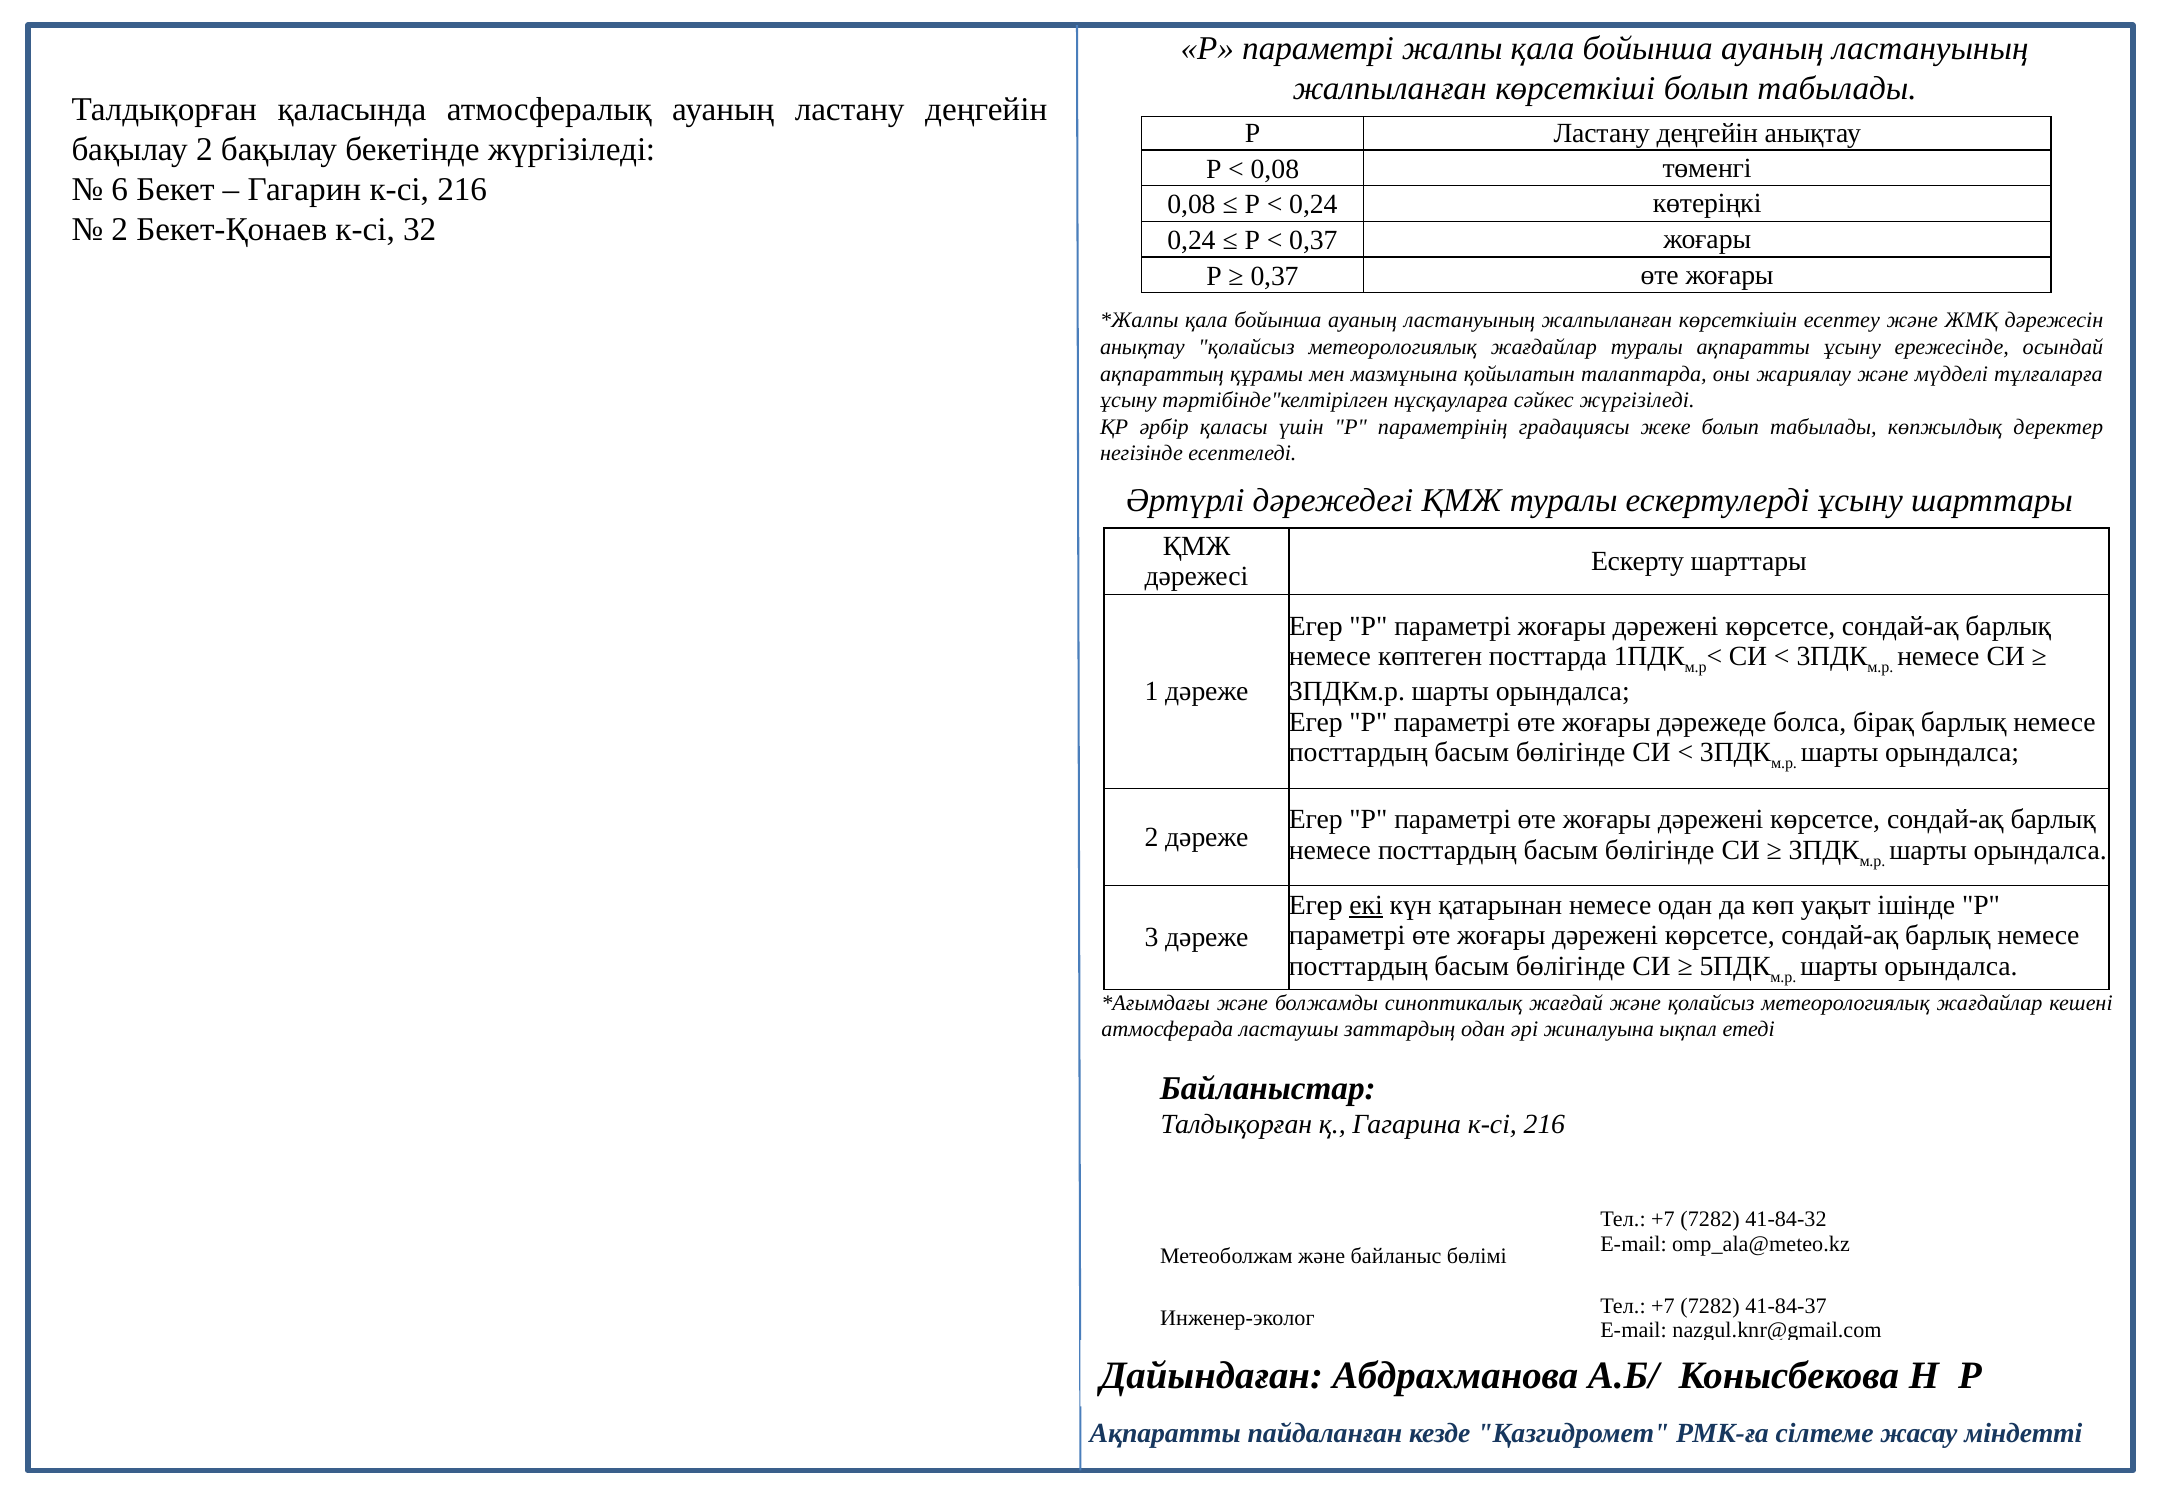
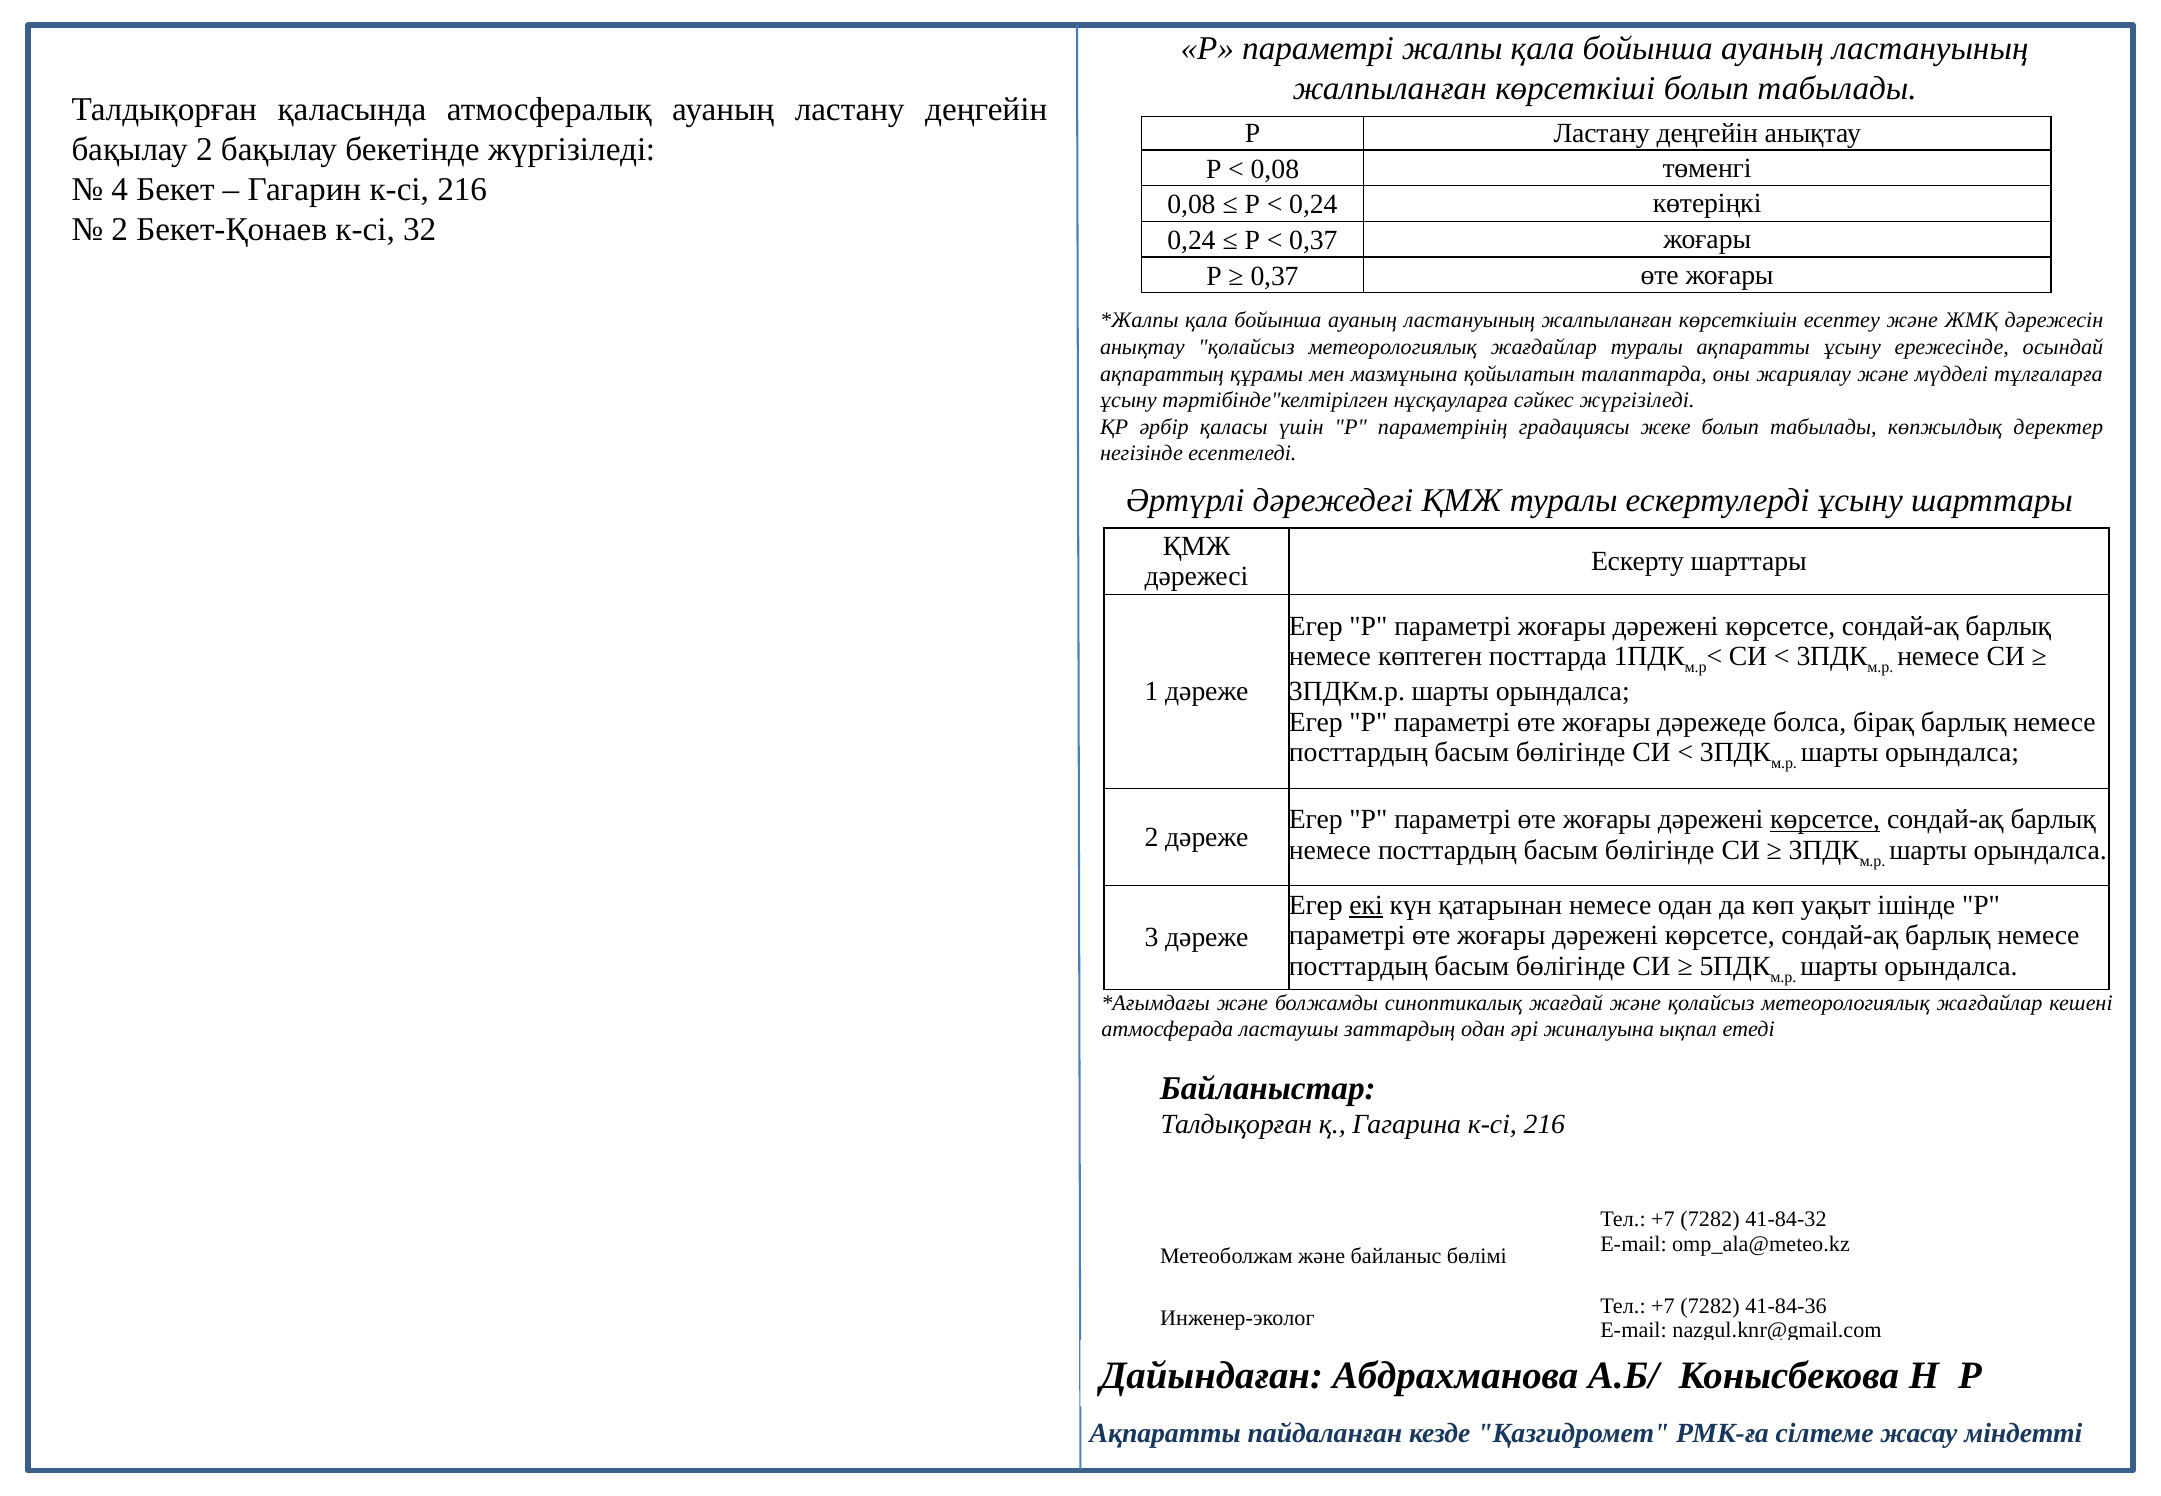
6: 6 -> 4
көрсетсе at (1825, 819) underline: none -> present
41-84-37: 41-84-37 -> 41-84-36
